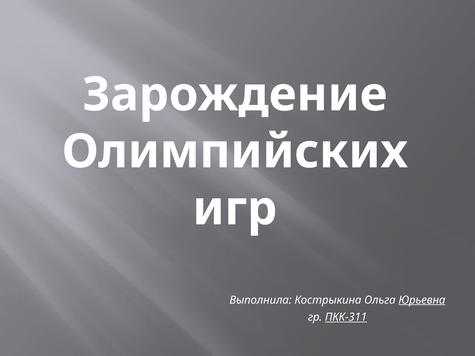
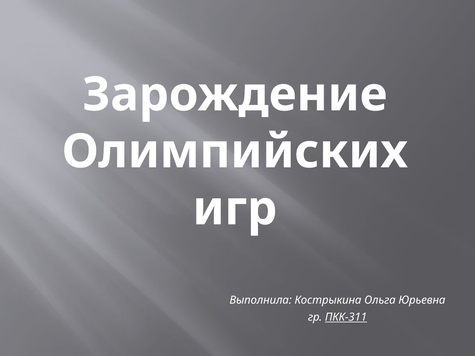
Юрьевна underline: present -> none
